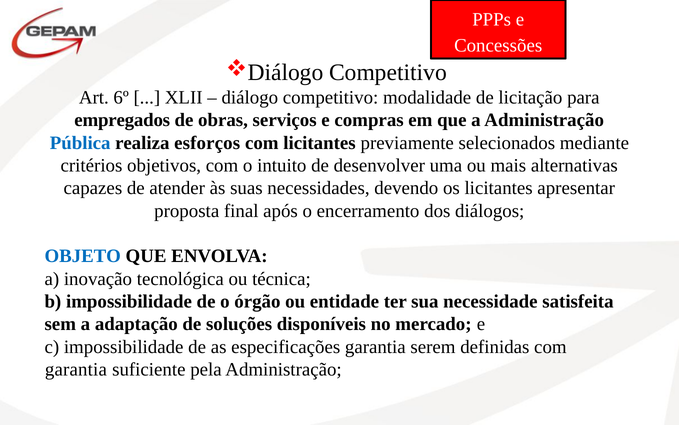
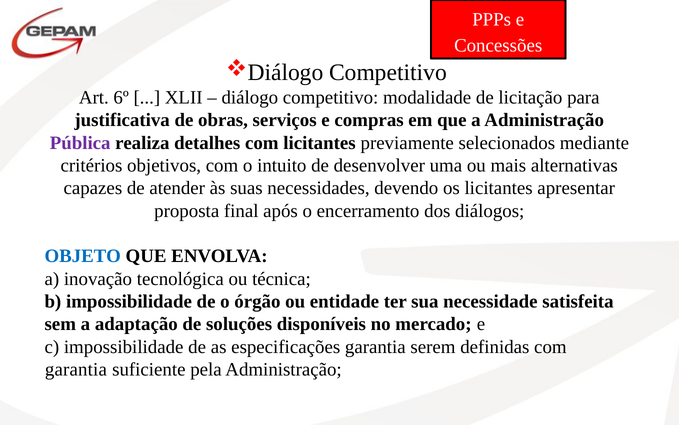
empregados: empregados -> justificativa
Pública colour: blue -> purple
esforços: esforços -> detalhes
